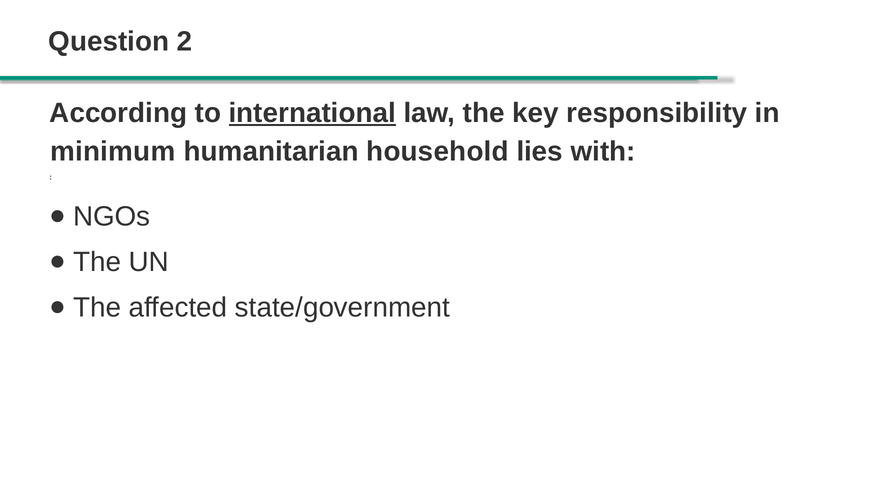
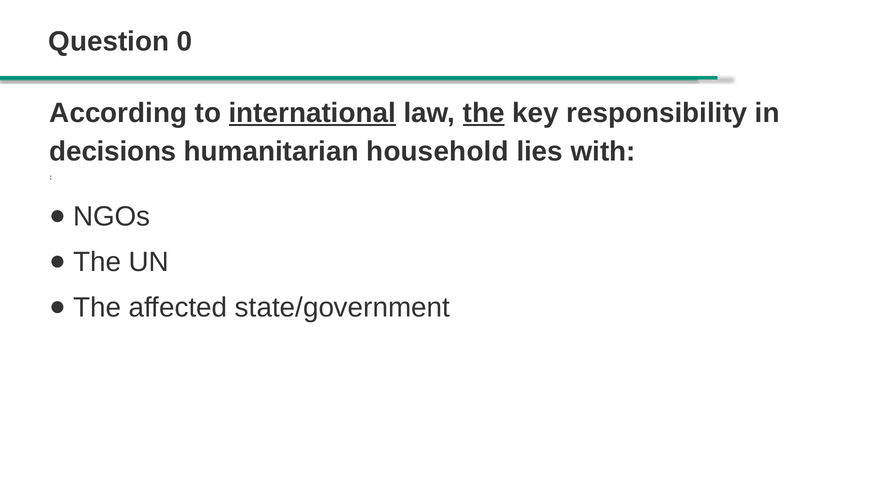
2: 2 -> 0
the at (484, 113) underline: none -> present
minimum: minimum -> decisions
